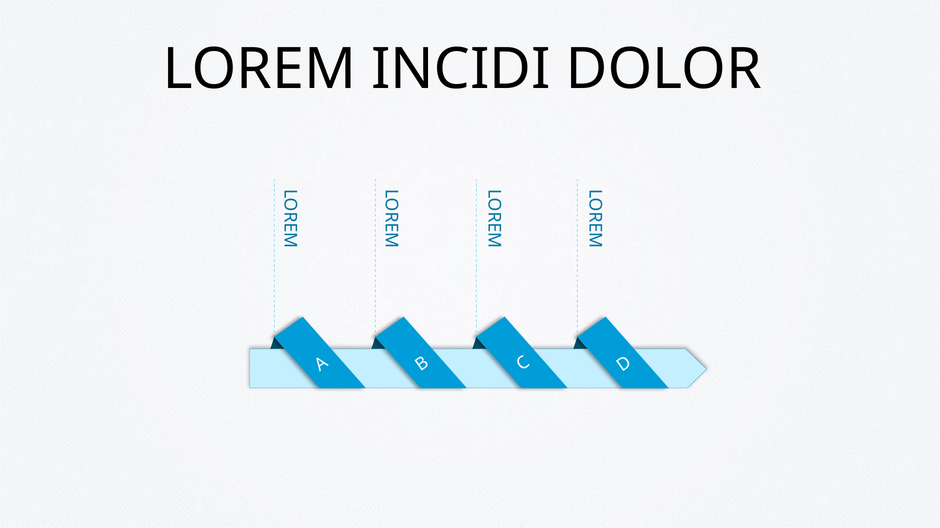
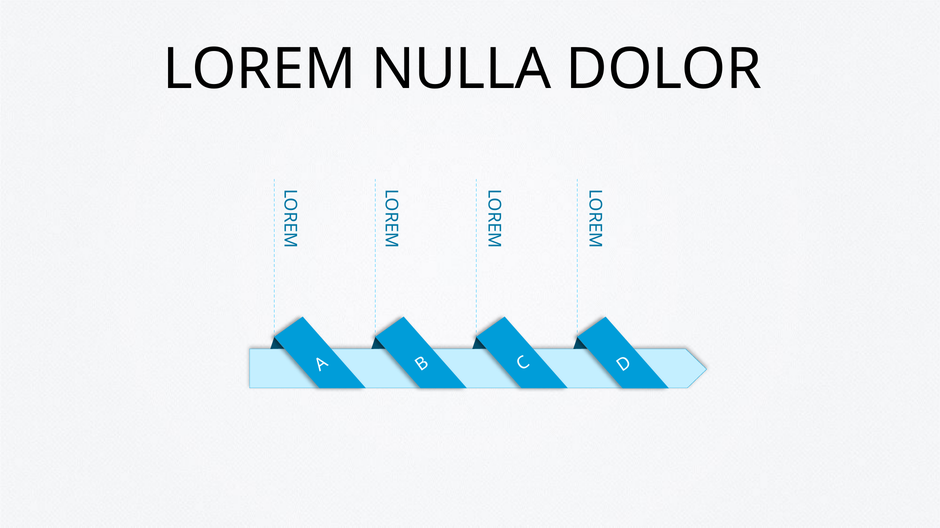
INCIDI: INCIDI -> NULLA
